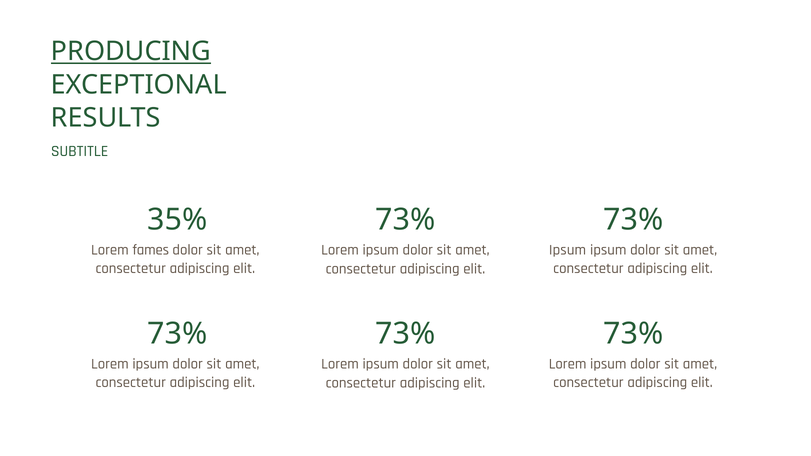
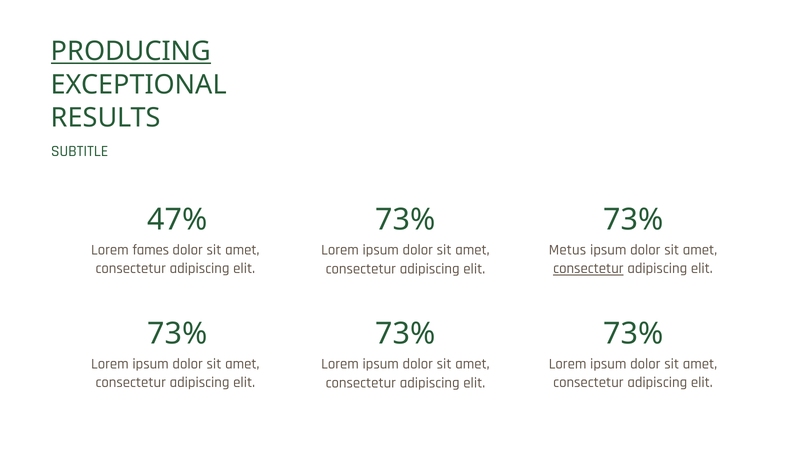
35%: 35% -> 47%
Ipsum at (568, 250): Ipsum -> Metus
consectetur at (588, 269) underline: none -> present
